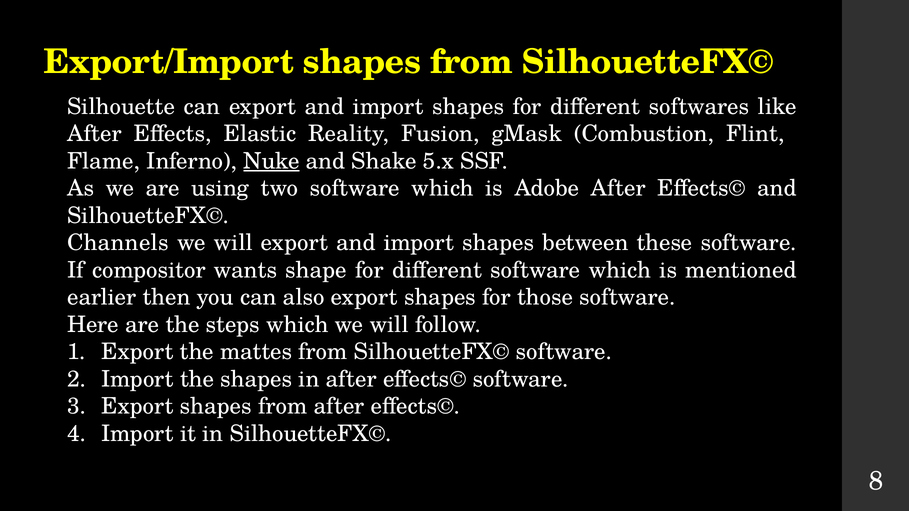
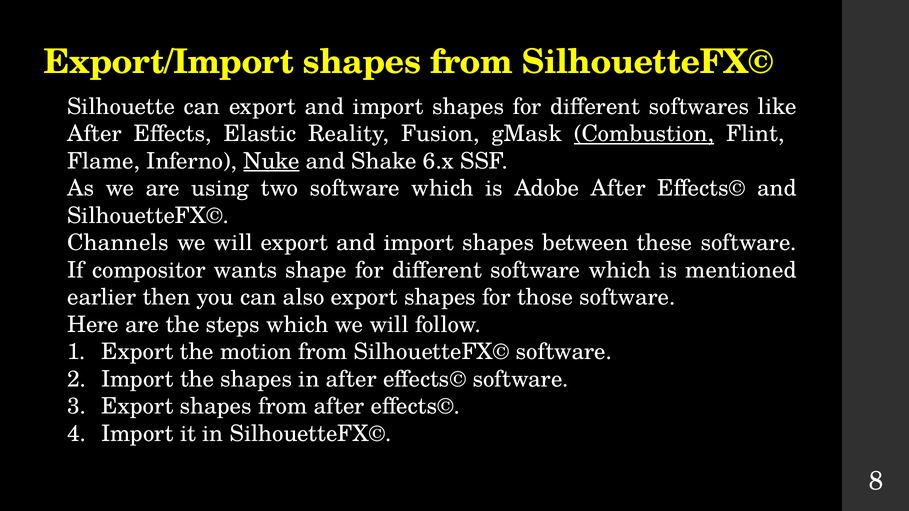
Combustion underline: none -> present
5.x: 5.x -> 6.x
mattes: mattes -> motion
